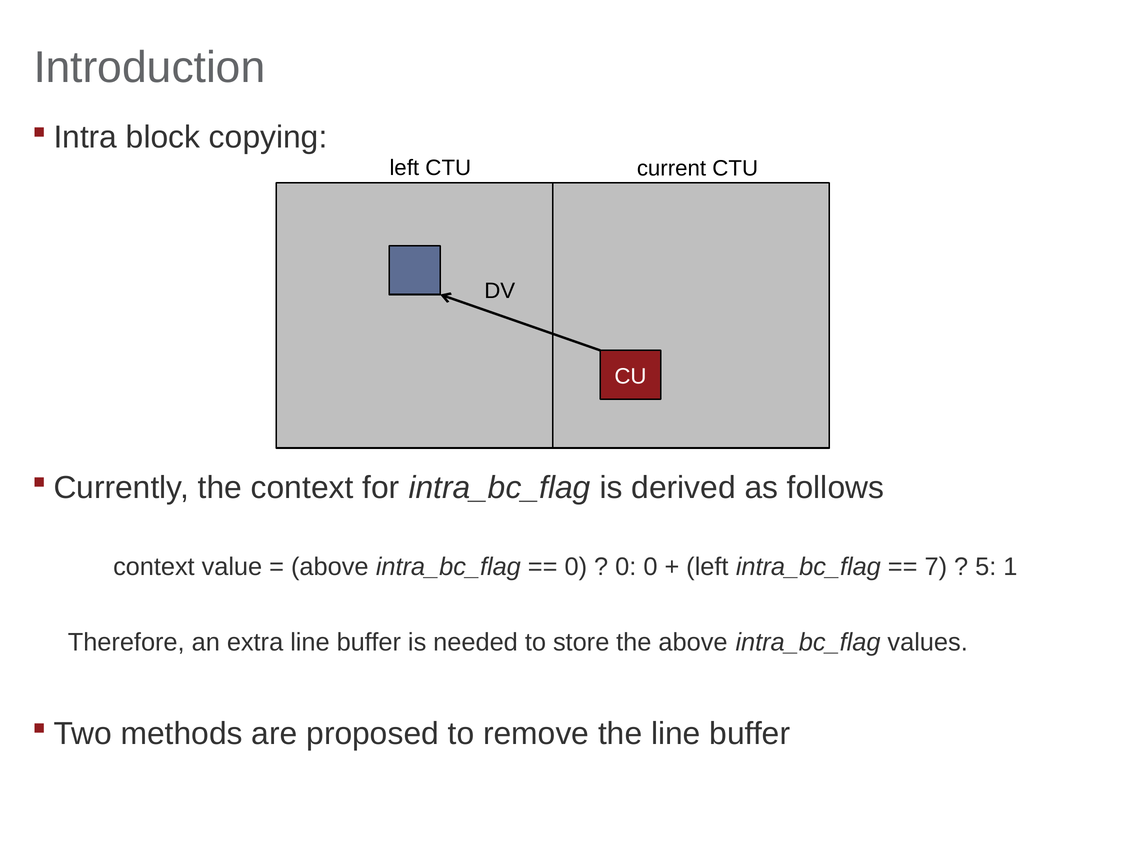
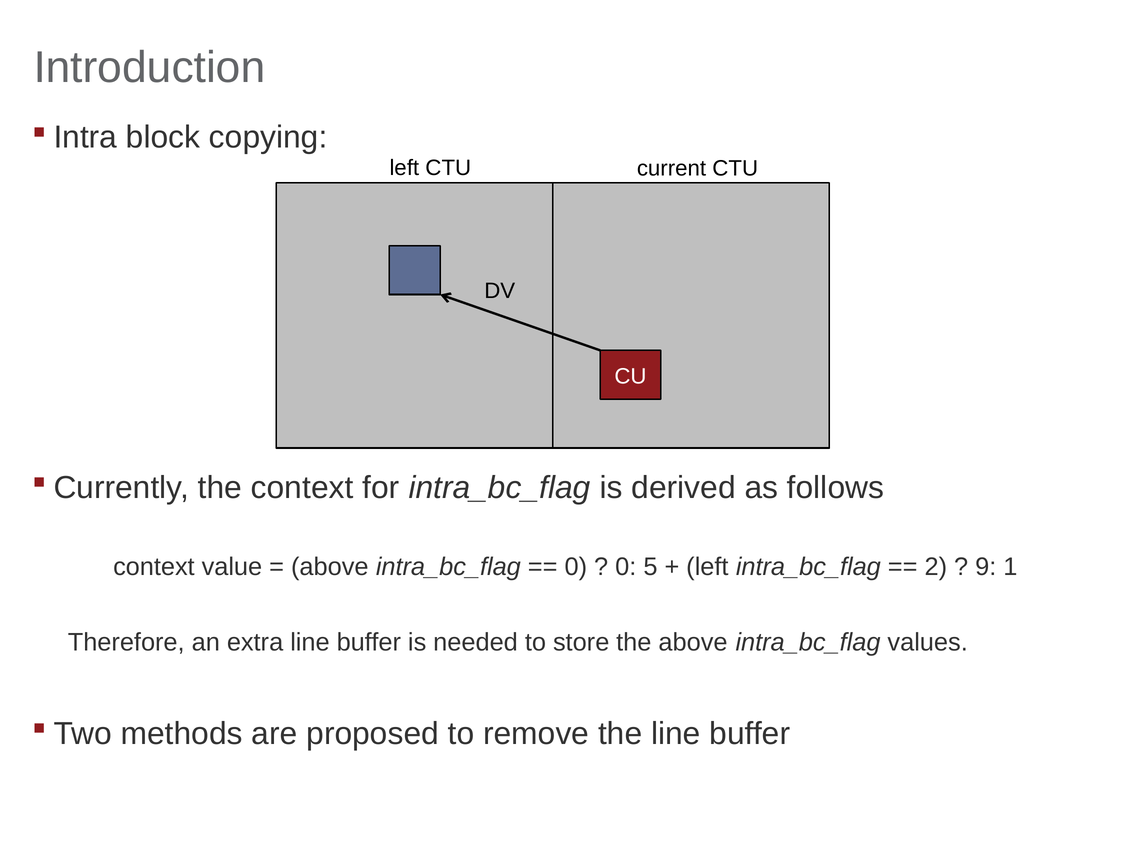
0 0: 0 -> 5
7: 7 -> 2
5: 5 -> 9
